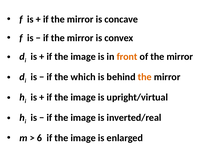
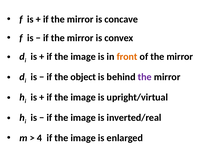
which: which -> object
the at (145, 77) colour: orange -> purple
6: 6 -> 4
